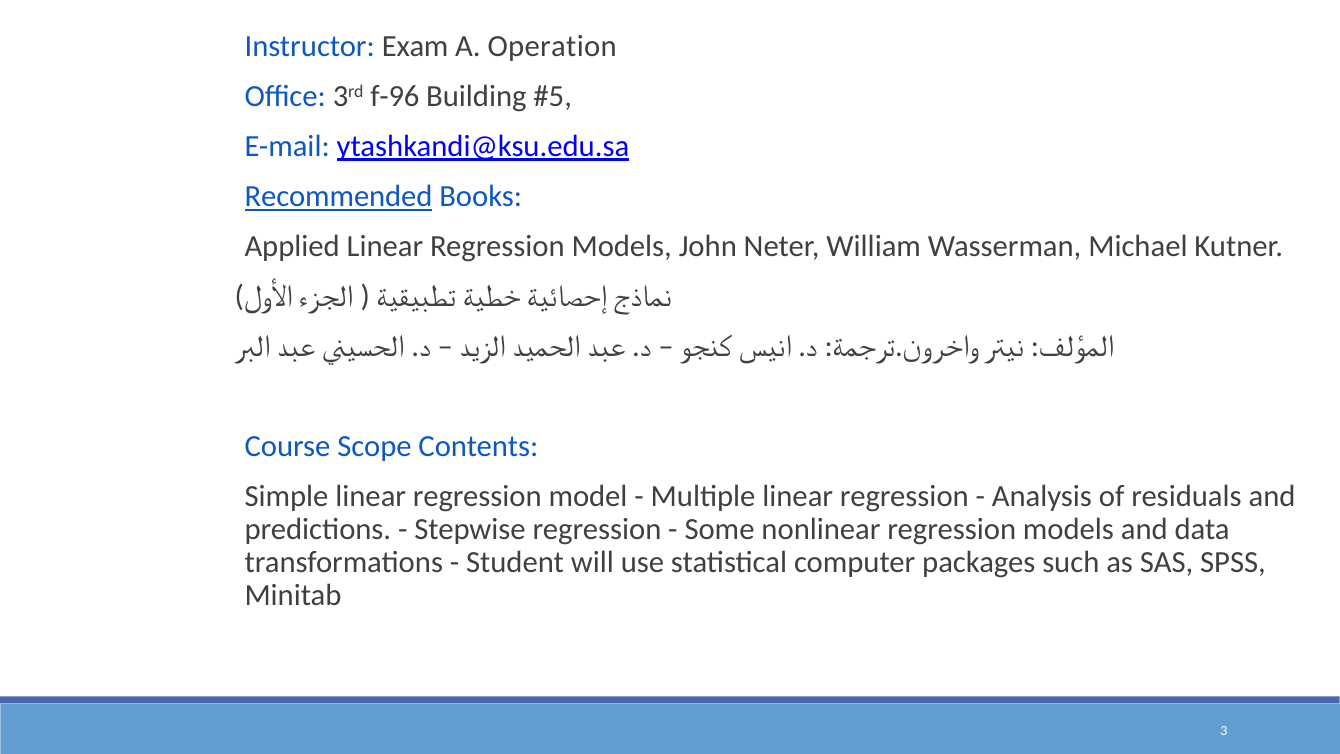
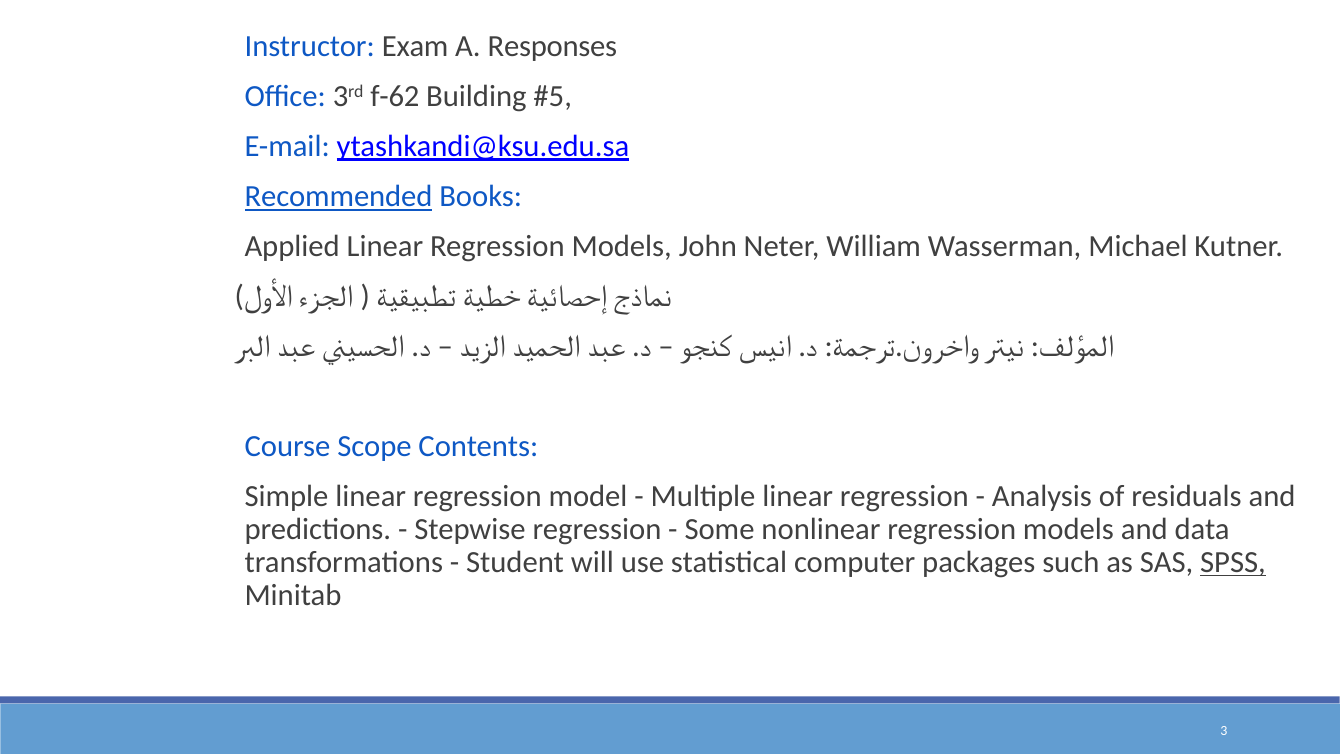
Operation: Operation -> Responses
f-96: f-96 -> f-62
SPSS underline: none -> present
